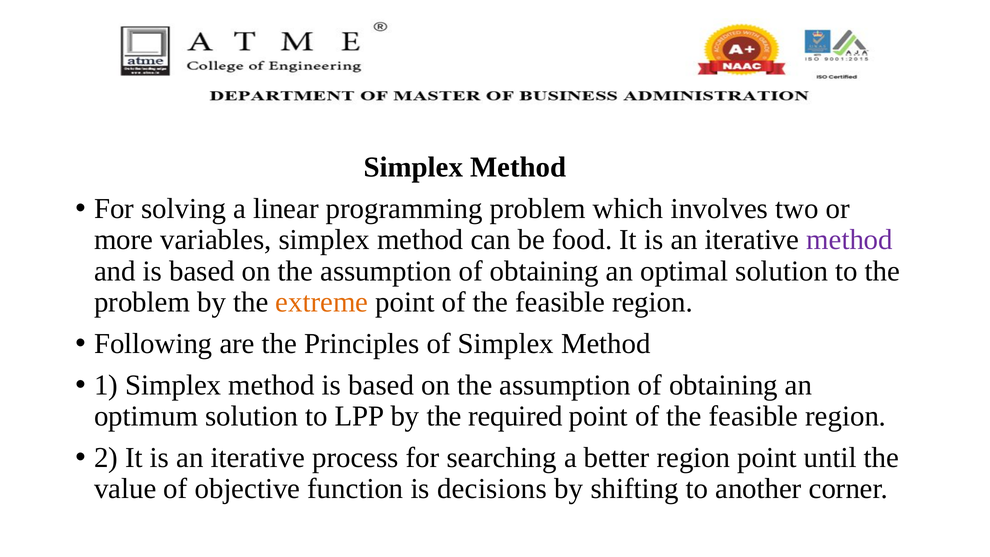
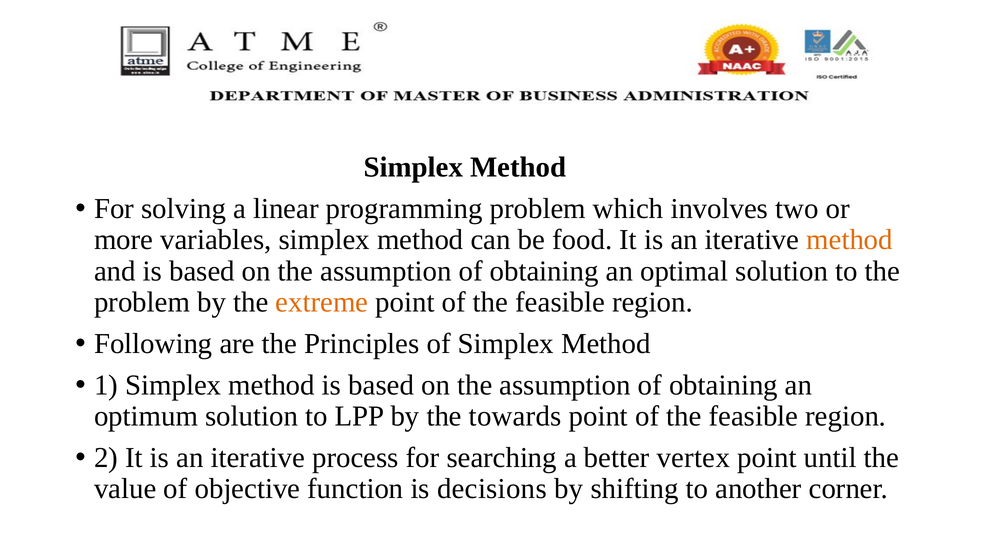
method at (850, 240) colour: purple -> orange
required: required -> towards
better region: region -> vertex
